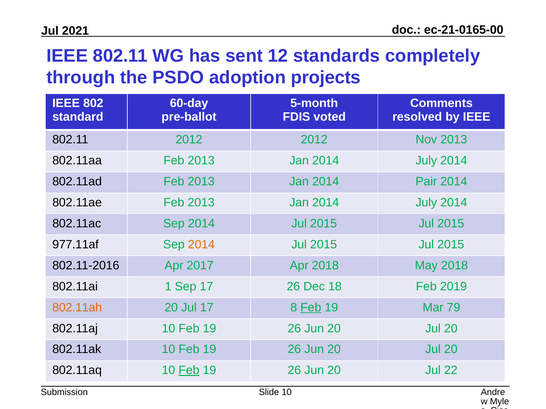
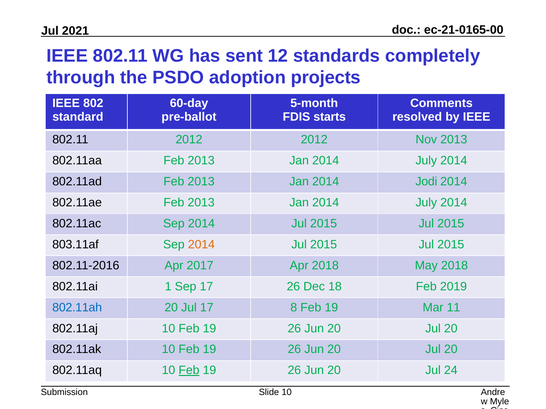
voted: voted -> starts
Pair: Pair -> Jodi
977.11af: 977.11af -> 803.11af
802.11ah colour: orange -> blue
Feb at (311, 308) underline: present -> none
79: 79 -> 11
22: 22 -> 24
